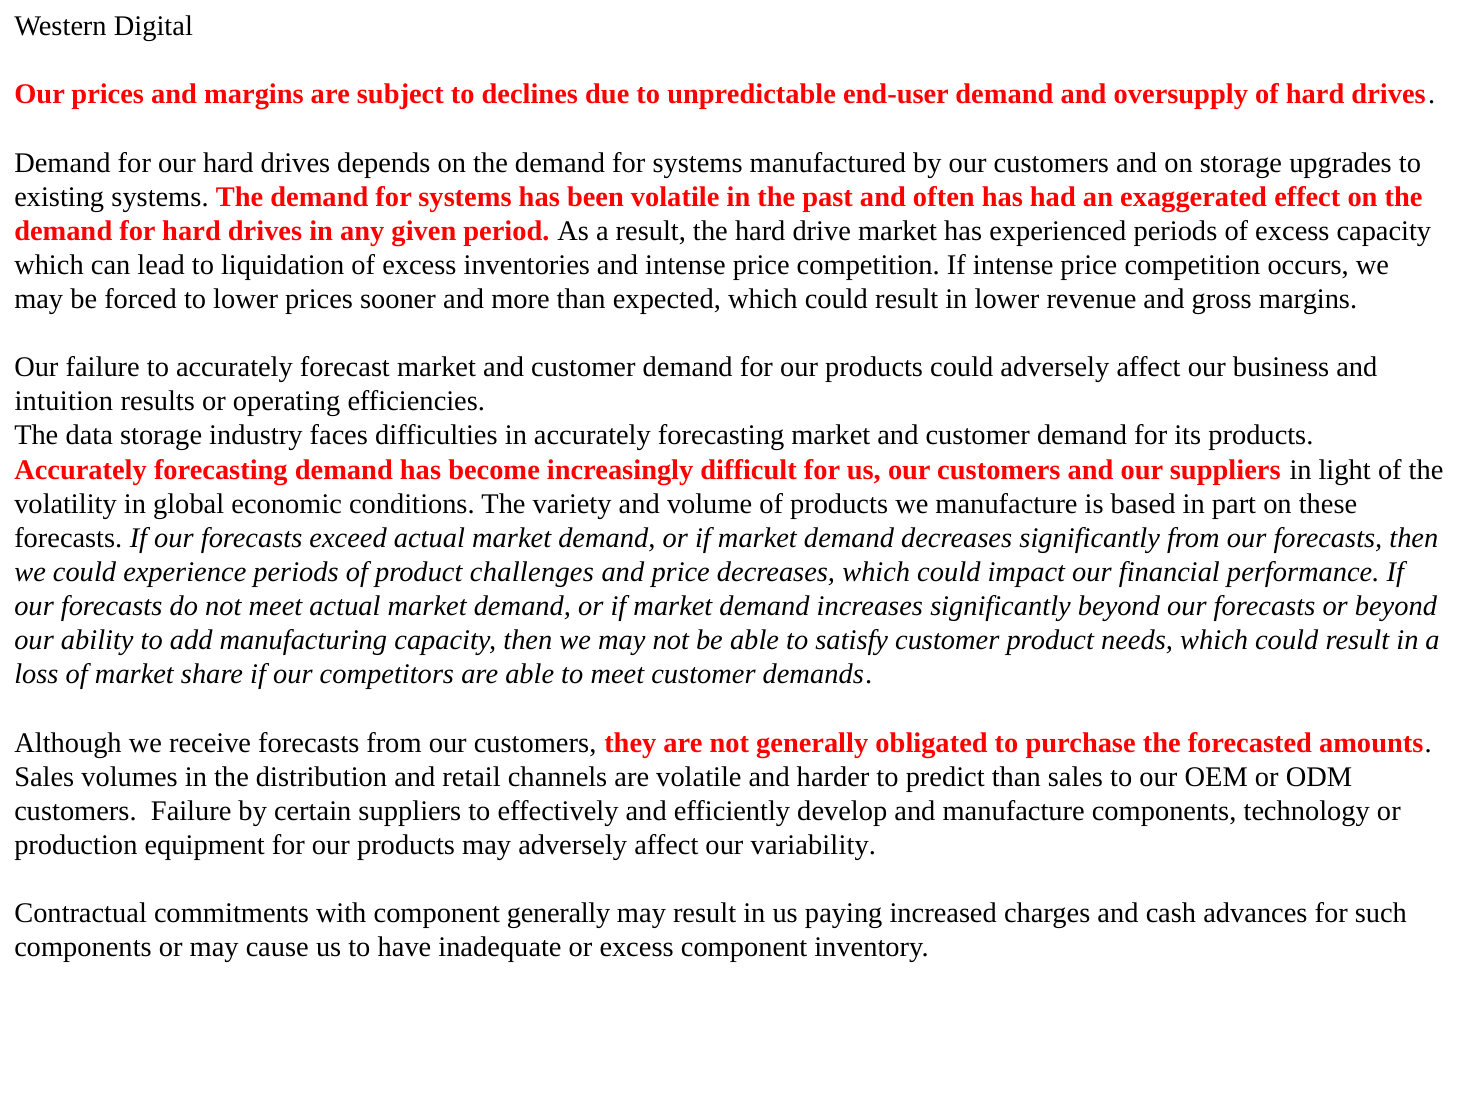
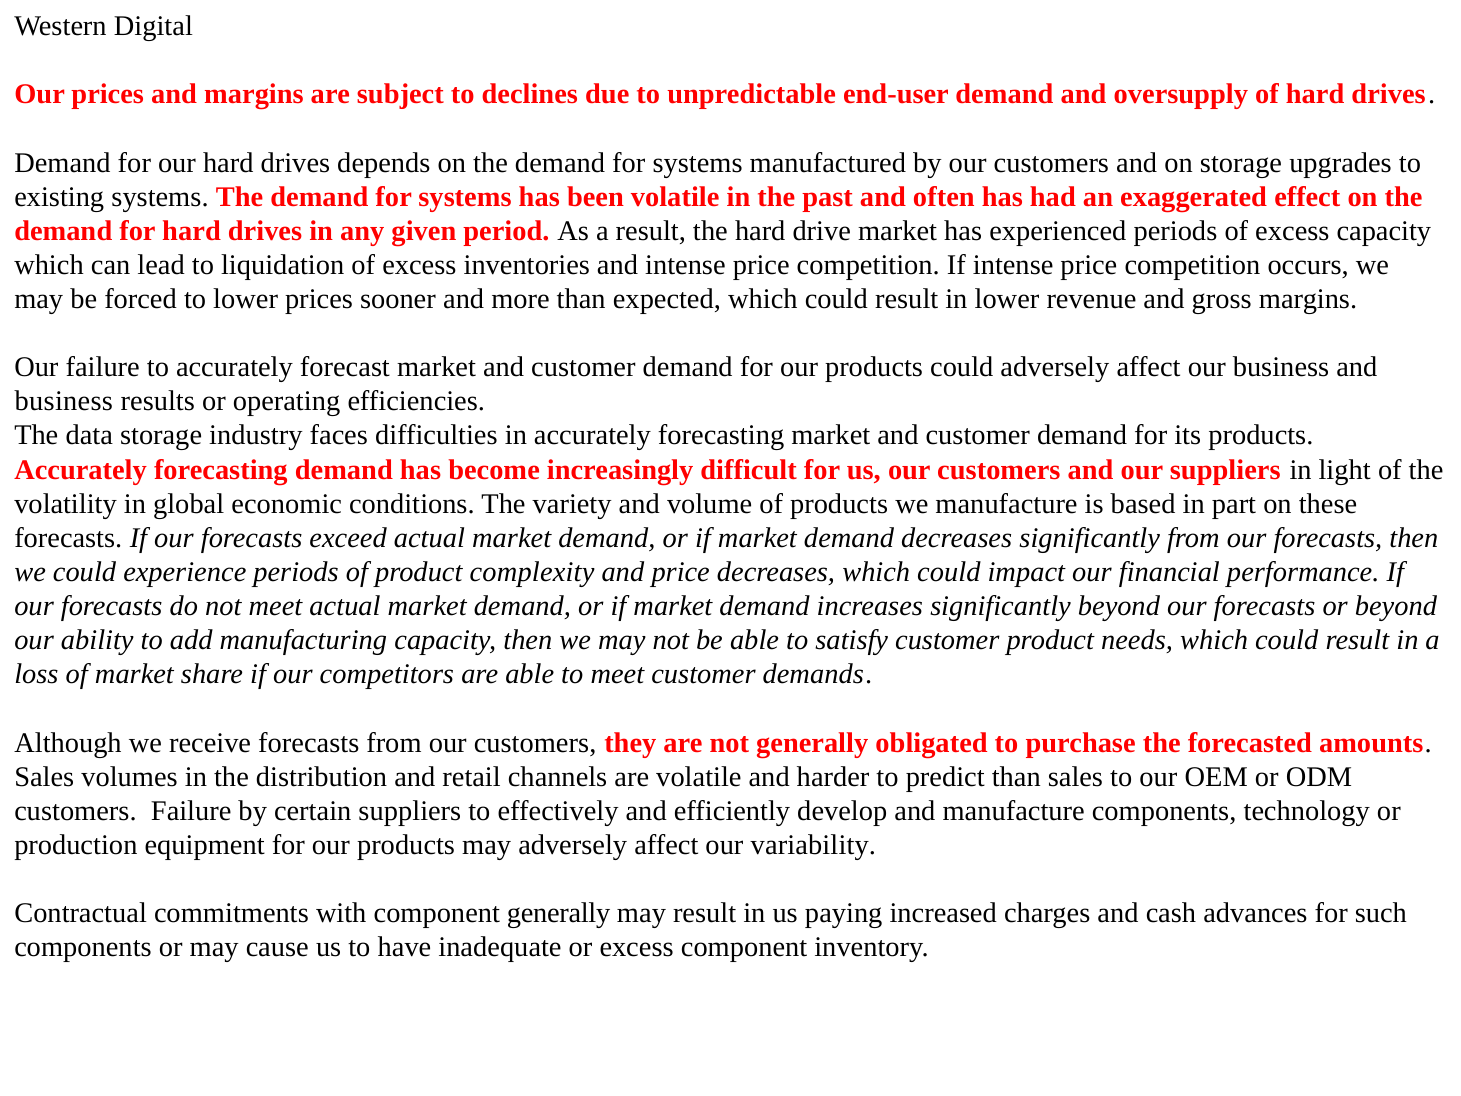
intuition at (64, 401): intuition -> business
challenges: challenges -> complexity
